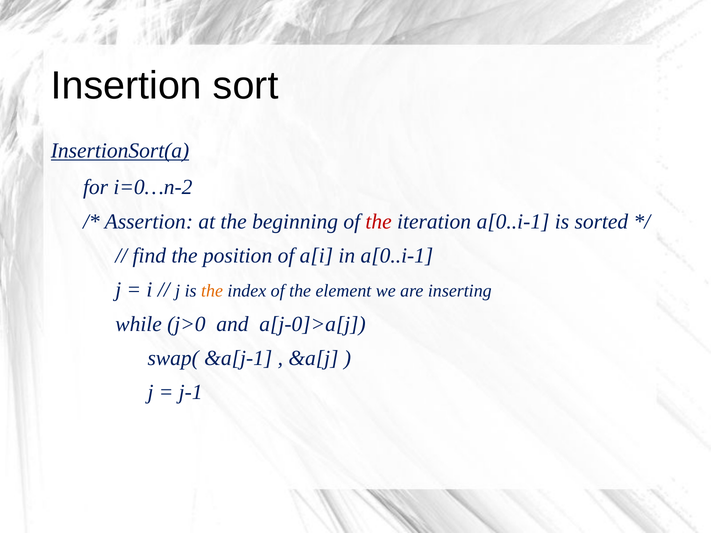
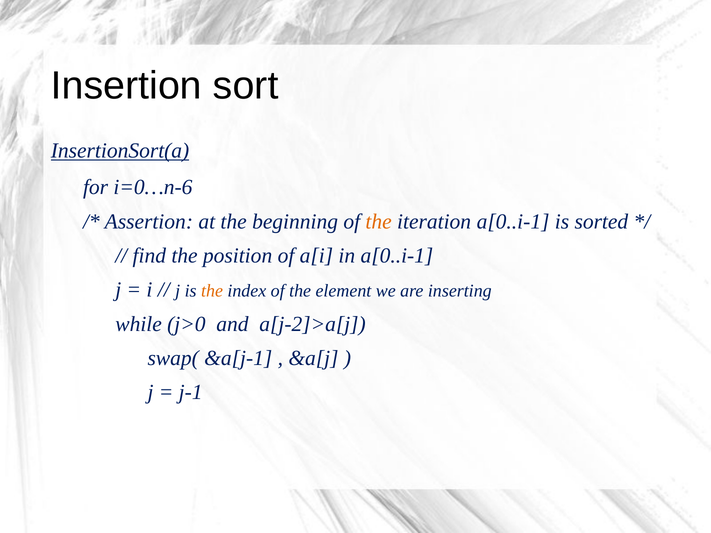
i=0…n-2: i=0…n-2 -> i=0…n-6
the at (379, 222) colour: red -> orange
a[j-0]>a[j: a[j-0]>a[j -> a[j-2]>a[j
